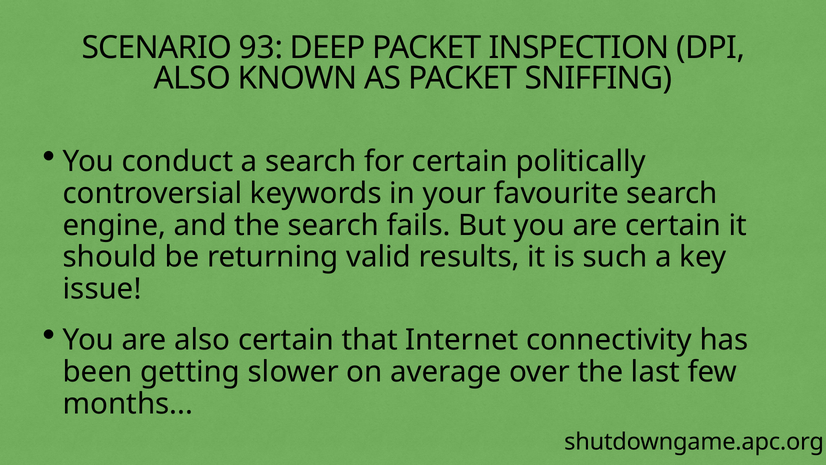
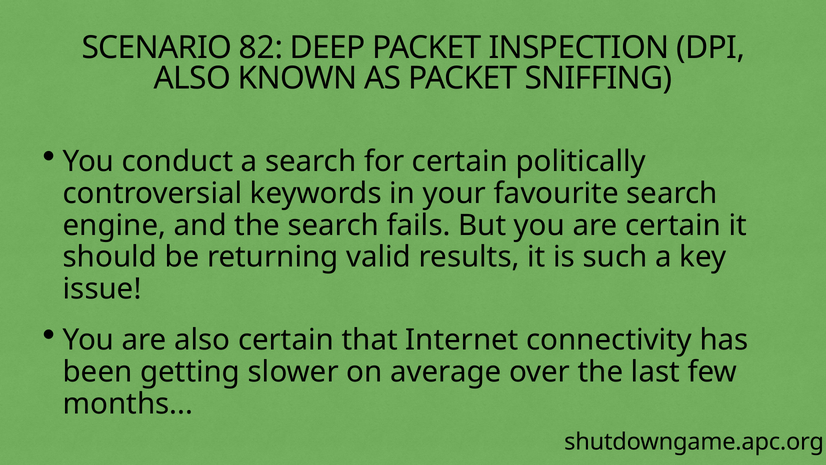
93: 93 -> 82
